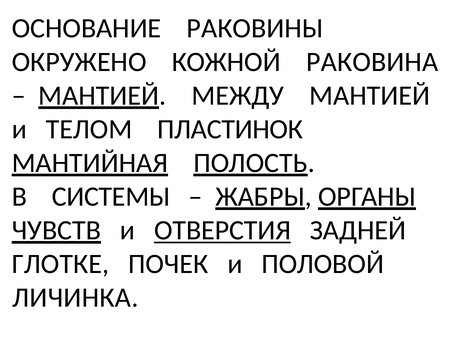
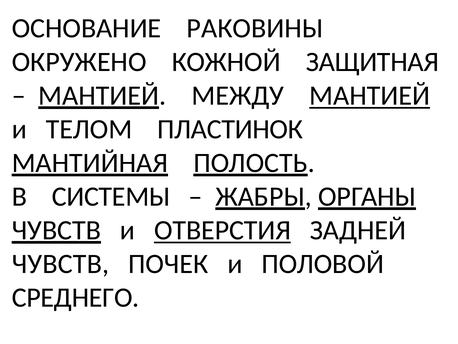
РАКОВИНА: РАКОВИНА -> ЗАЩИТНАЯ
МАНТИЕЙ at (370, 95) underline: none -> present
ГЛОТКЕ at (60, 264): ГЛОТКЕ -> ЧУВСТВ
ЛИЧИНКА: ЛИЧИНКА -> СРЕДНЕГО
